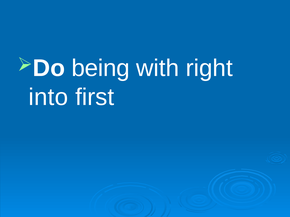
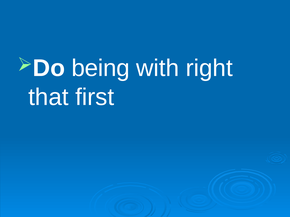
into: into -> that
